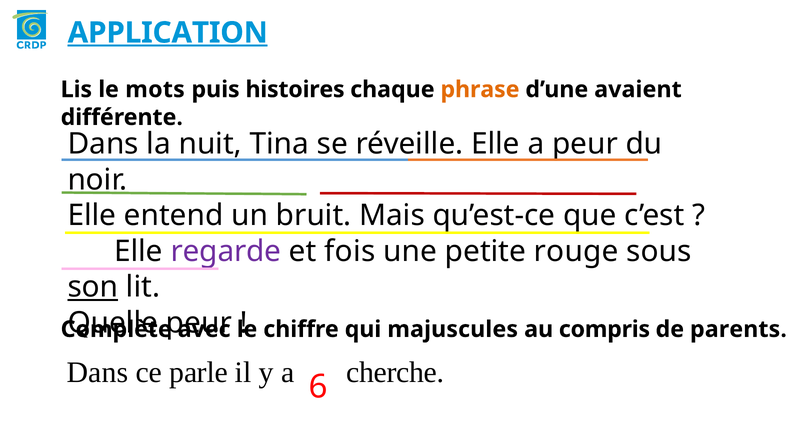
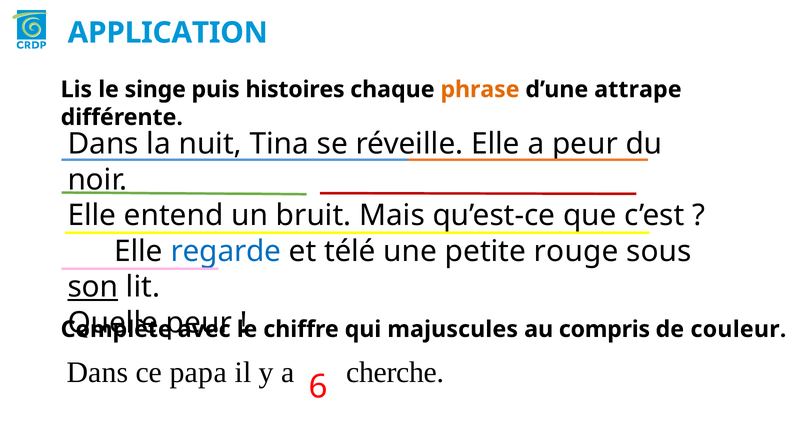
APPLICATION underline: present -> none
mots: mots -> singe
avaient: avaient -> attrape
regarde colour: purple -> blue
fois: fois -> télé
parents: parents -> couleur
parle: parle -> papa
